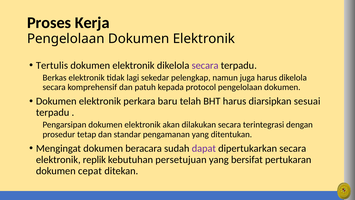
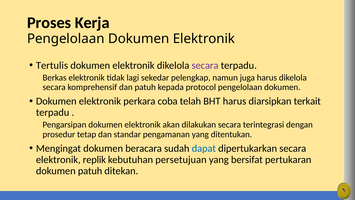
baru: baru -> coba
sesuai: sesuai -> terkait
dapat colour: purple -> blue
dokumen cepat: cepat -> patuh
